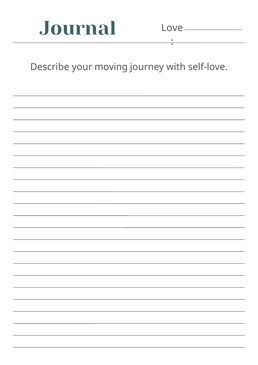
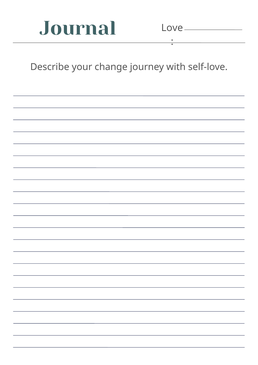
moving: moving -> change
